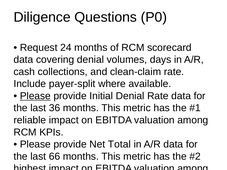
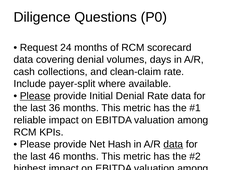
Total: Total -> Hash
data at (173, 144) underline: none -> present
66: 66 -> 46
